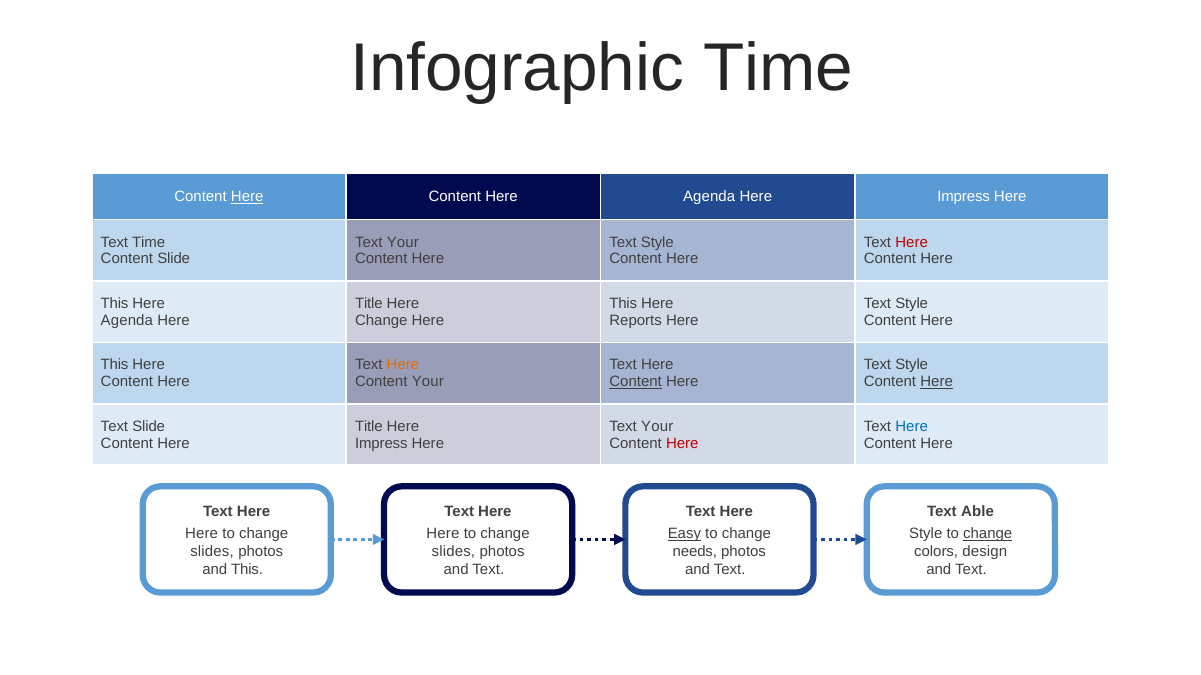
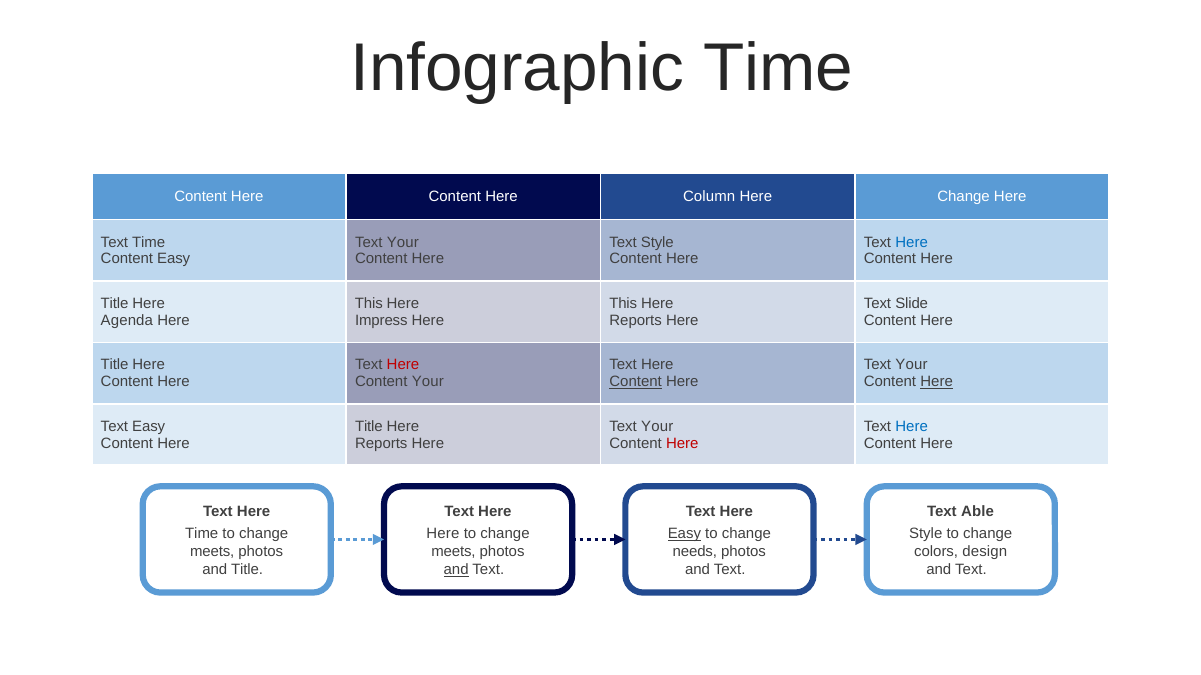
Here at (247, 197) underline: present -> none
Content Here Agenda: Agenda -> Column
Impress at (964, 197): Impress -> Change
Here at (912, 242) colour: red -> blue
Content Slide: Slide -> Easy
This at (115, 304): This -> Title
Title at (369, 304): Title -> This
Style at (912, 304): Style -> Slide
Change at (381, 321): Change -> Impress
This at (115, 365): This -> Title
Here at (403, 365) colour: orange -> red
Style at (912, 365): Style -> Your
Text Slide: Slide -> Easy
Impress at (381, 443): Impress -> Reports
Here at (202, 534): Here -> Time
change at (988, 534) underline: present -> none
slides at (212, 552): slides -> meets
slides at (453, 552): slides -> meets
and This: This -> Title
and at (456, 570) underline: none -> present
